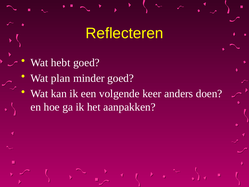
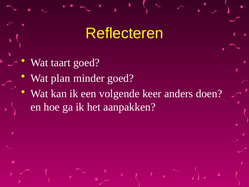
hebt: hebt -> taart
